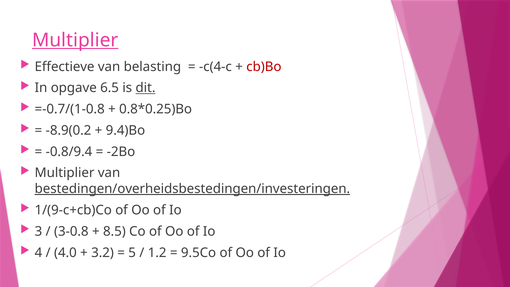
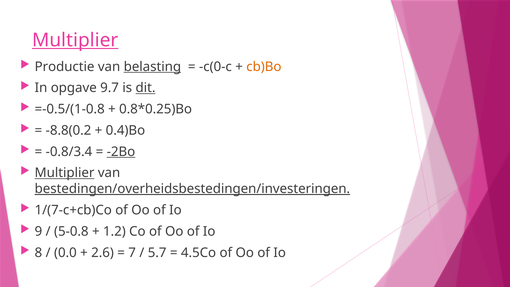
Effectieve: Effectieve -> Productie
belasting underline: none -> present
c(4-c: c(4-c -> c(0-c
cb)Bo colour: red -> orange
6.5: 6.5 -> 9.7
=-0.7/(1-0.8: =-0.7/(1-0.8 -> =-0.5/(1-0.8
-8.9(0.2: -8.9(0.2 -> -8.8(0.2
9.4)Bo: 9.4)Bo -> 0.4)Bo
-0.8/9.4: -0.8/9.4 -> -0.8/3.4
-2Bo underline: none -> present
Multiplier at (65, 173) underline: none -> present
1/(9-c+cb)Co: 1/(9-c+cb)Co -> 1/(7-c+cb)Co
3: 3 -> 9
3-0.8: 3-0.8 -> 5-0.8
8.5: 8.5 -> 1.2
4: 4 -> 8
4.0: 4.0 -> 0.0
3.2: 3.2 -> 2.6
5: 5 -> 7
1.2: 1.2 -> 5.7
9.5Co: 9.5Co -> 4.5Co
